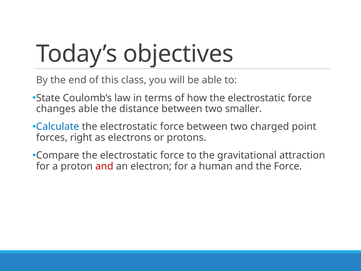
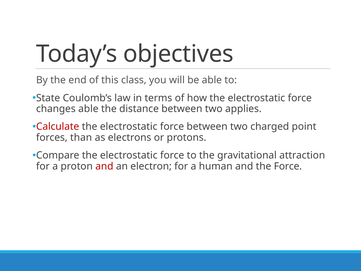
smaller: smaller -> applies
Calculate colour: blue -> red
right: right -> than
